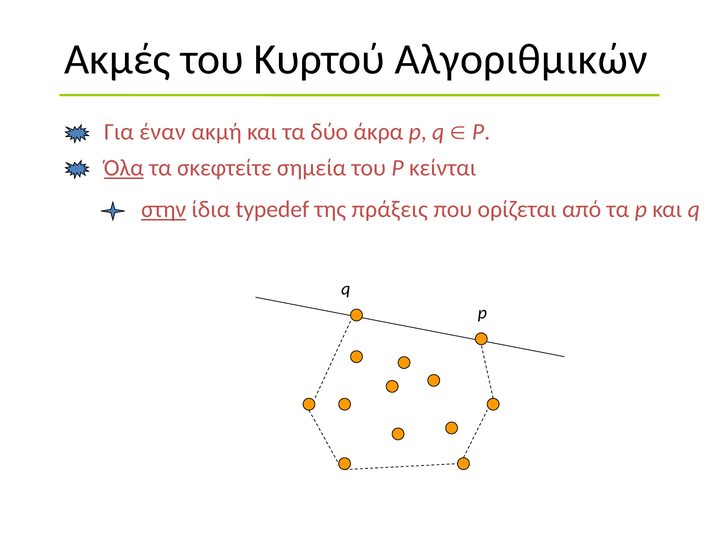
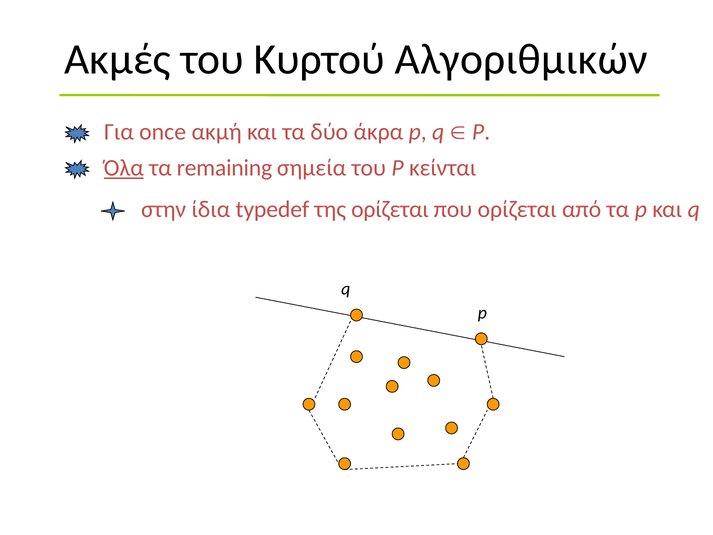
έναν: έναν -> once
σκεφτείτε: σκεφτείτε -> remaining
στην underline: present -> none
της πράξεις: πράξεις -> ορίζεται
